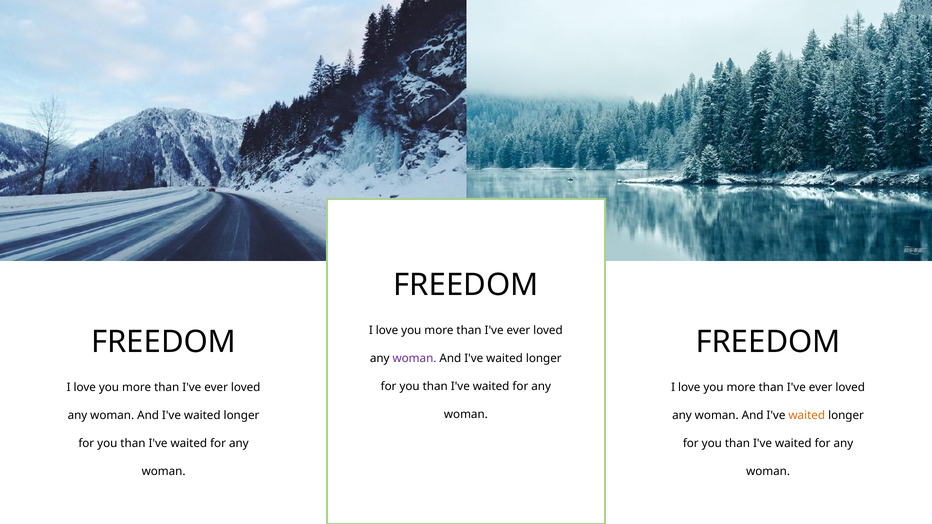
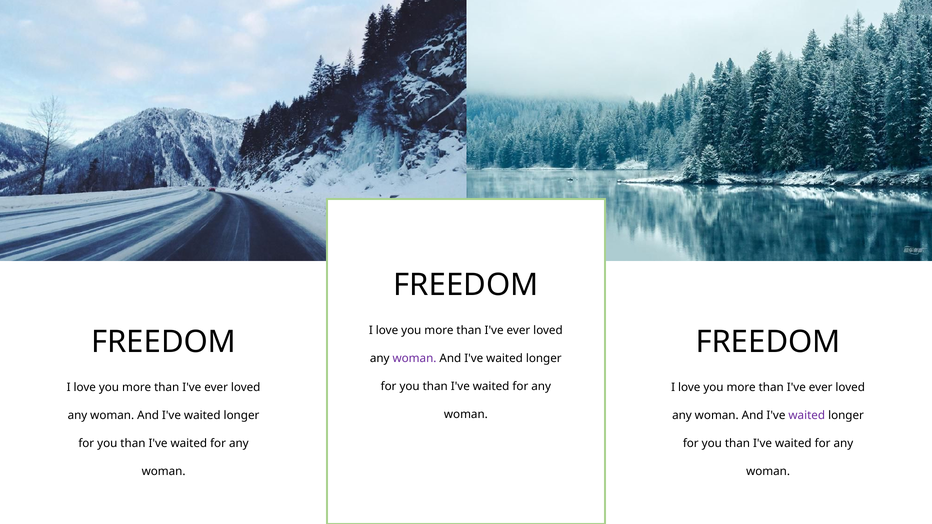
waited at (807, 416) colour: orange -> purple
